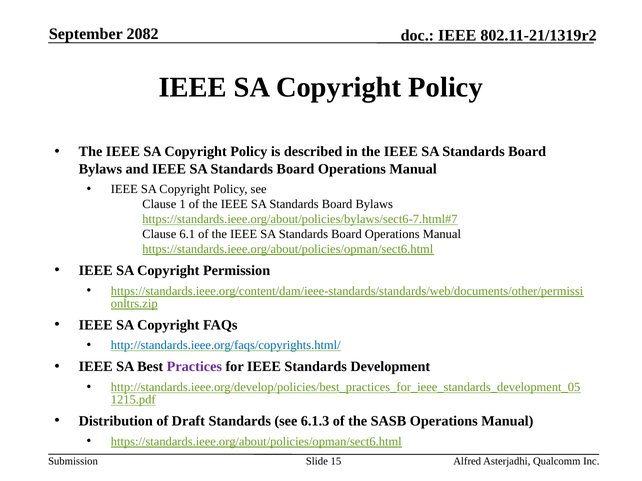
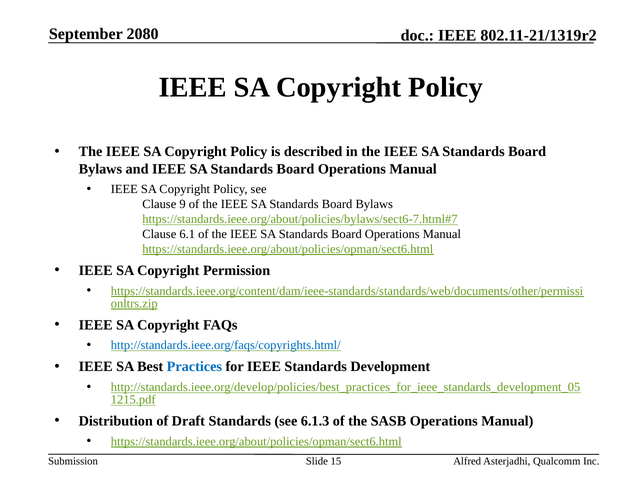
2082: 2082 -> 2080
1: 1 -> 9
Practices colour: purple -> blue
